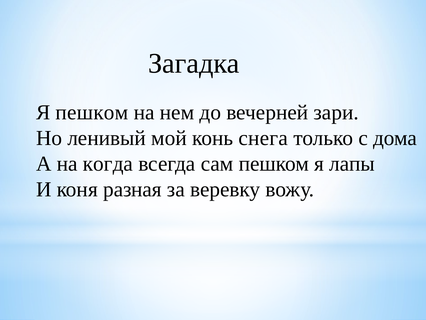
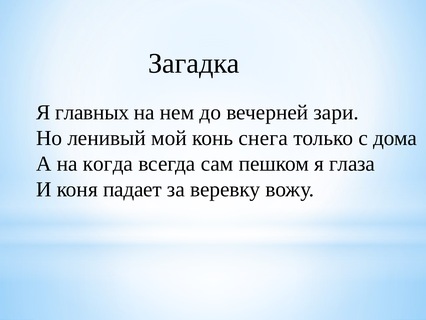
Я пешком: пешком -> главных
лапы: лапы -> глаза
разная: разная -> падает
